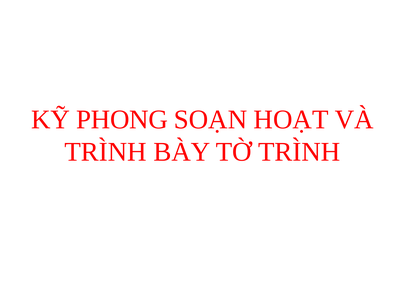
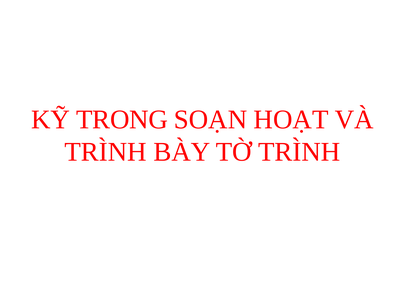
PHONG: PHONG -> TRONG
